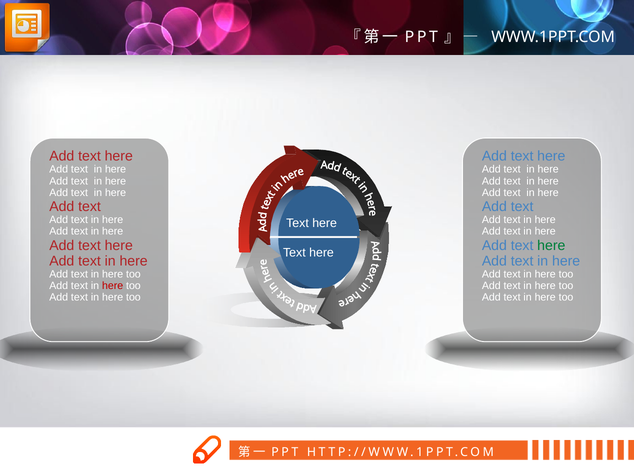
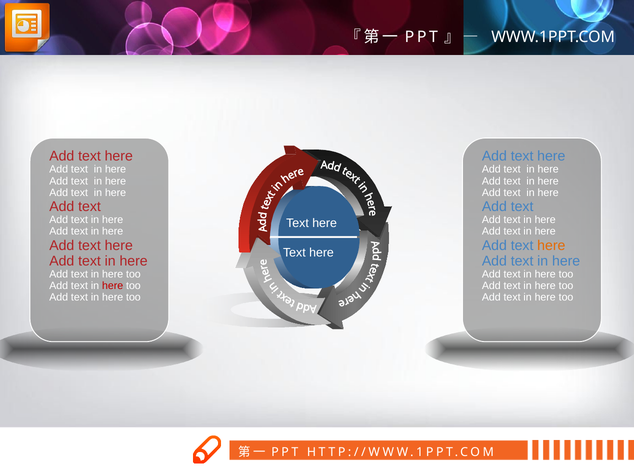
here at (551, 245) colour: green -> orange
